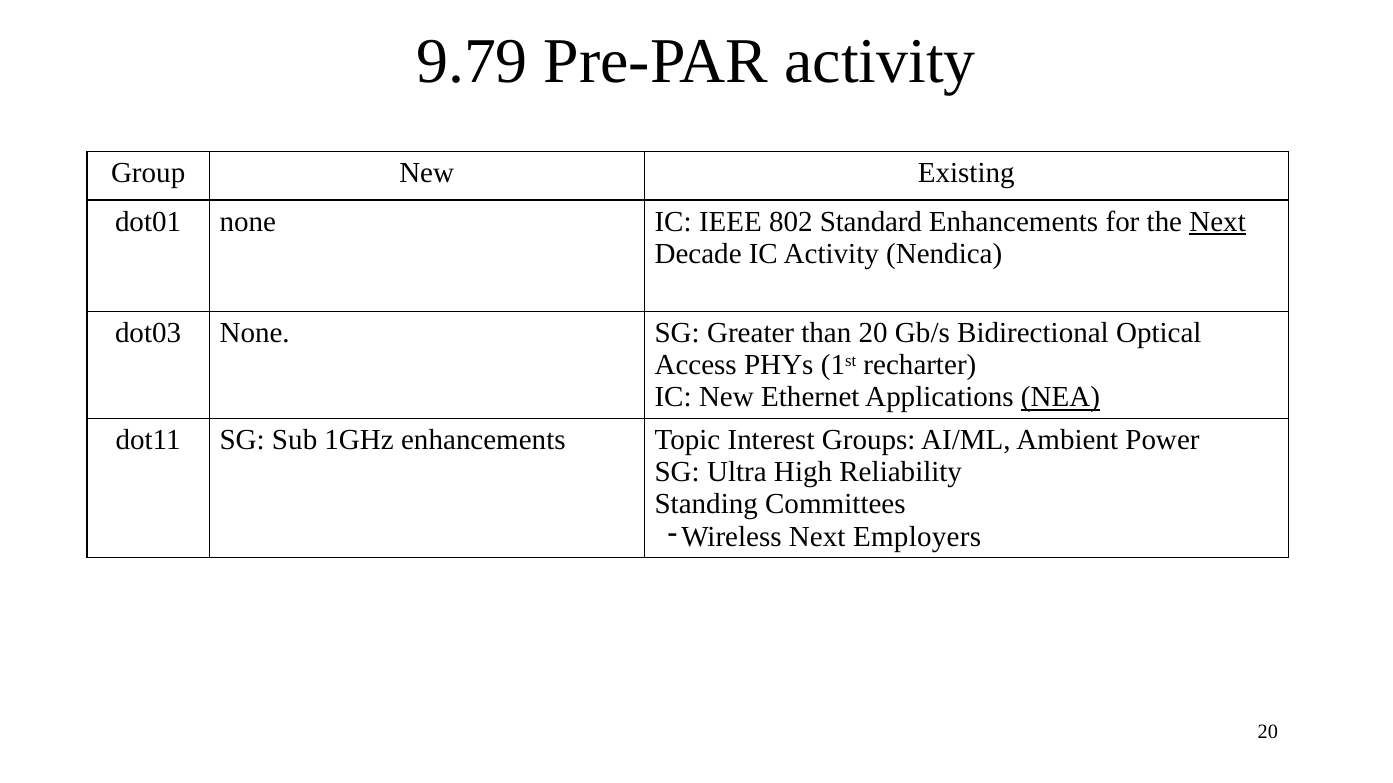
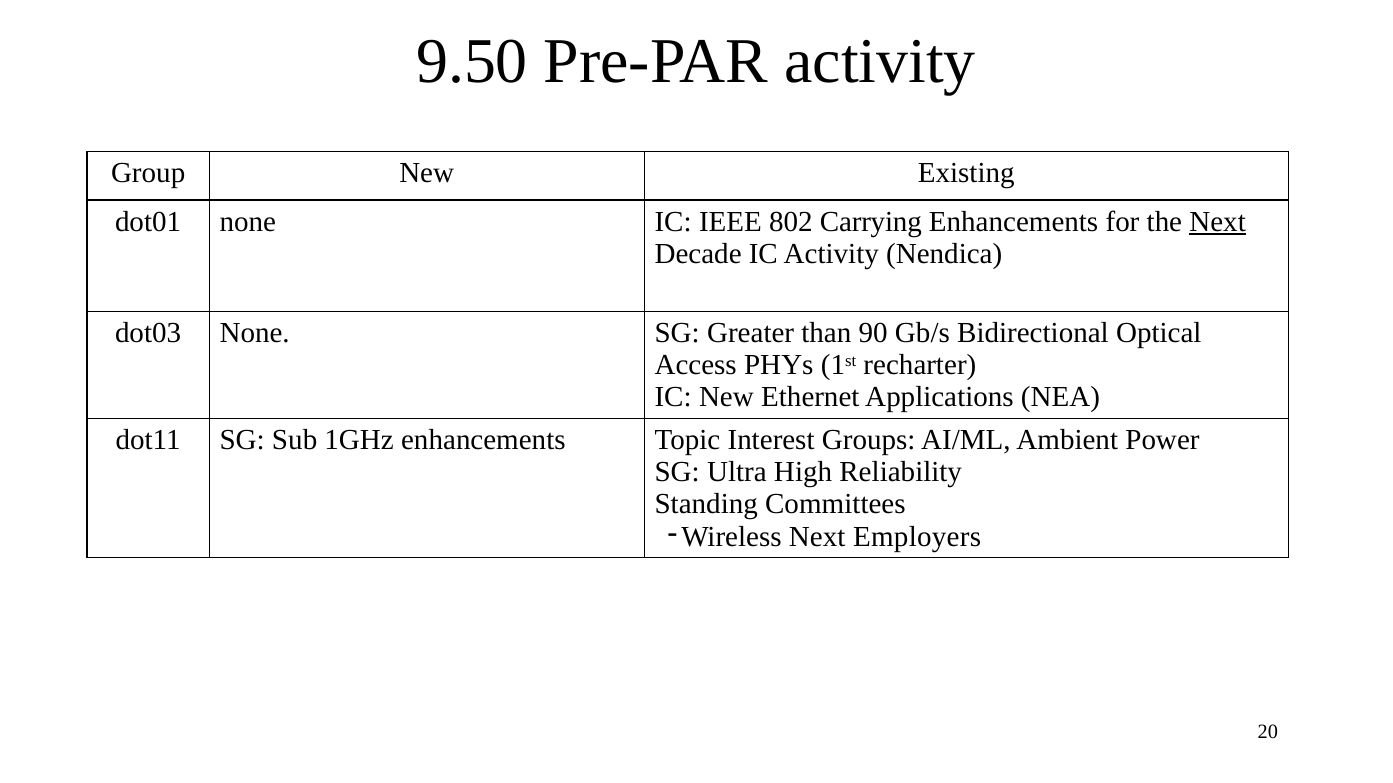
9.79: 9.79 -> 9.50
Standard: Standard -> Carrying
than 20: 20 -> 90
NEA underline: present -> none
